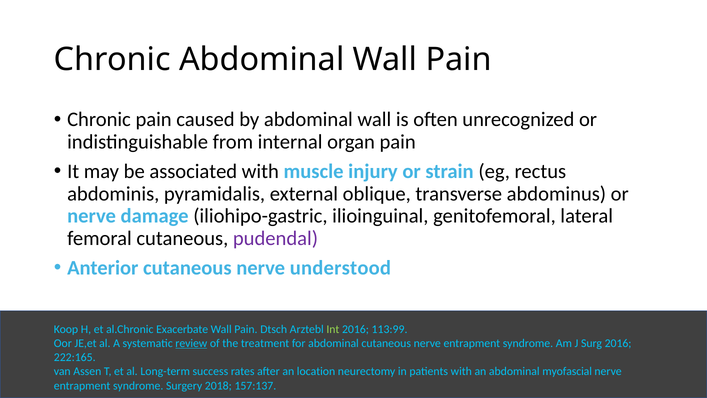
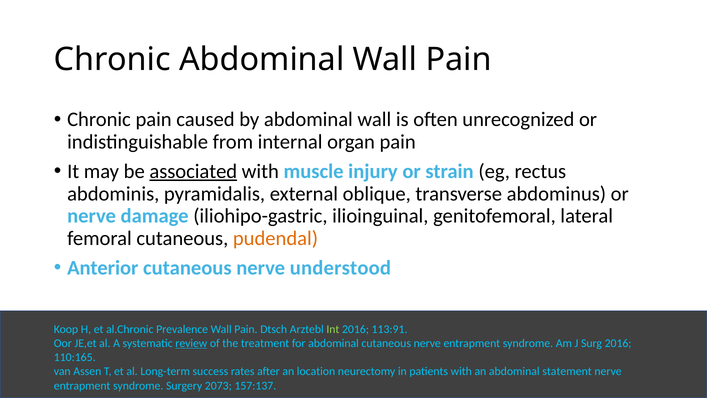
associated underline: none -> present
pudendal colour: purple -> orange
Exacerbate: Exacerbate -> Prevalence
113:99: 113:99 -> 113:91
222:165: 222:165 -> 110:165
myofascial: myofascial -> statement
2018: 2018 -> 2073
